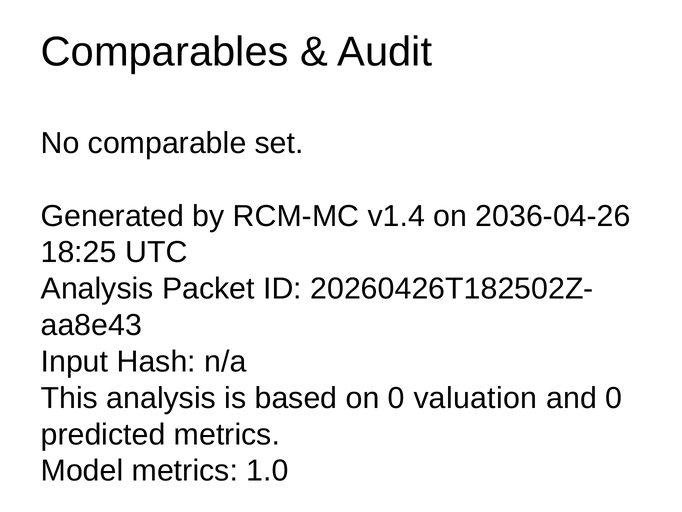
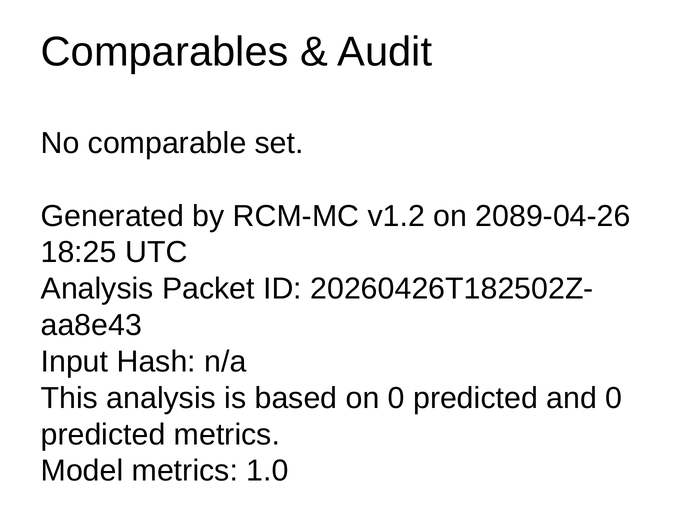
v1.4: v1.4 -> v1.2
2036-04-26: 2036-04-26 -> 2089-04-26
on 0 valuation: valuation -> predicted
